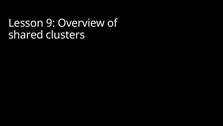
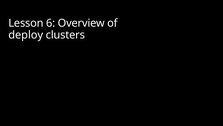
9: 9 -> 6
shared: shared -> deploy
